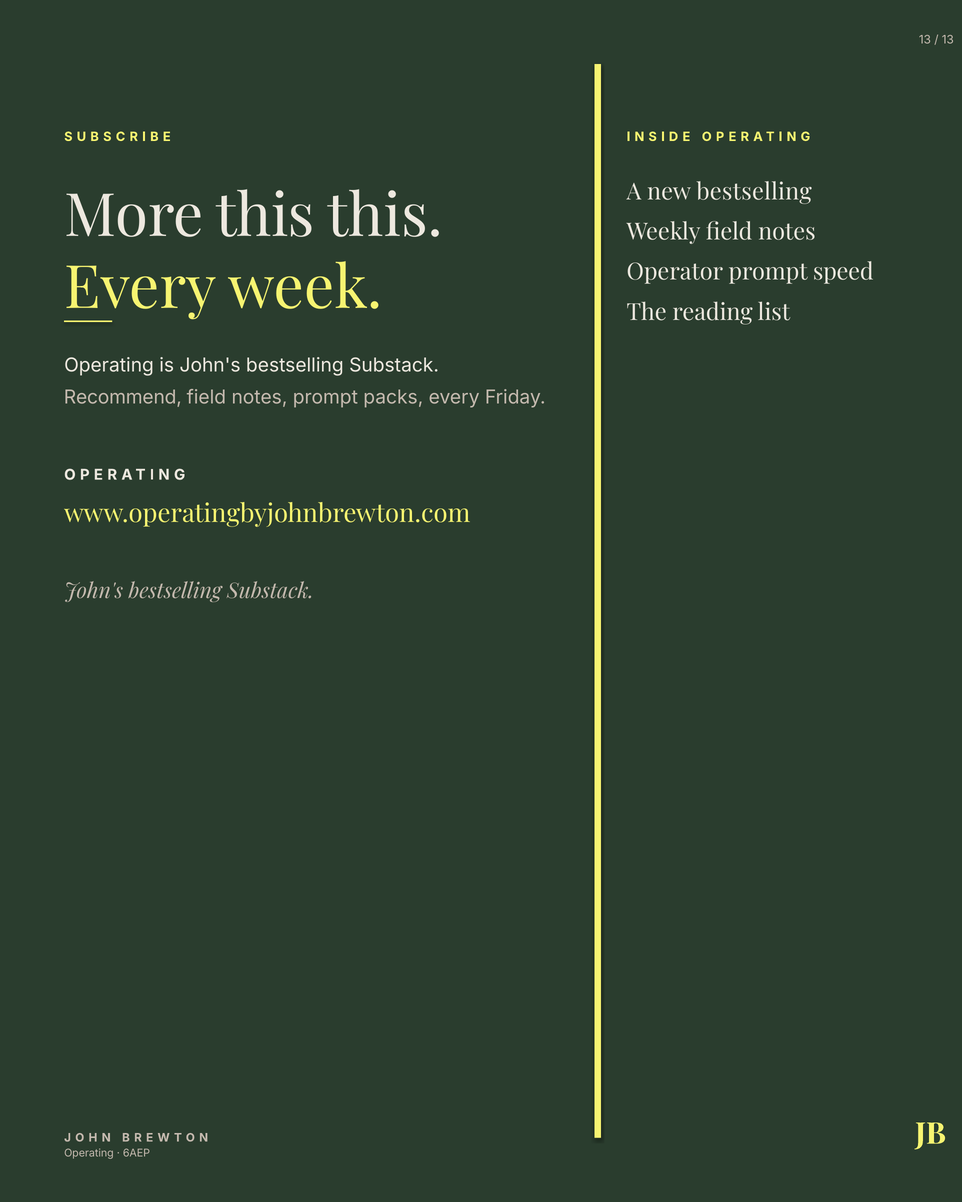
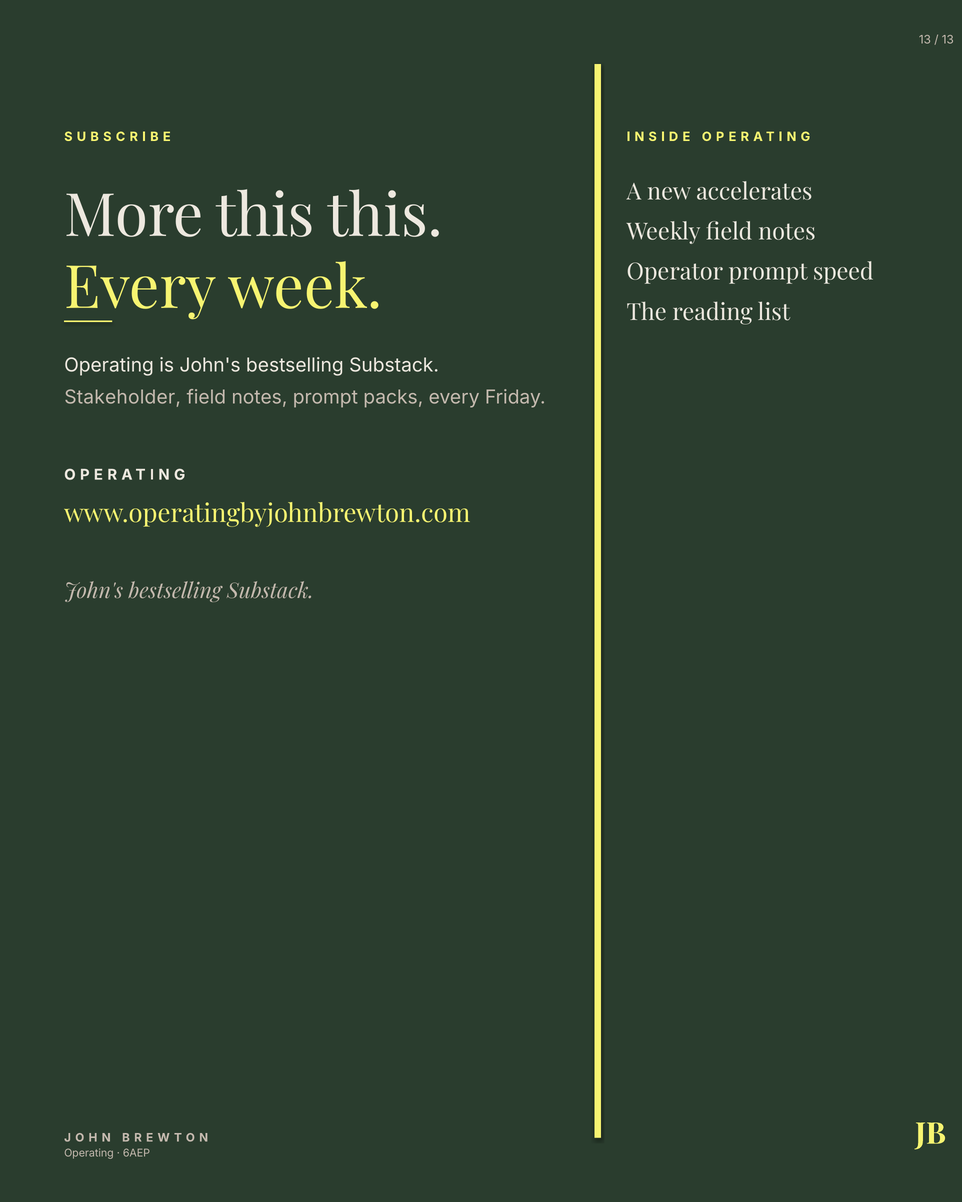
new bestselling: bestselling -> accelerates
Recommend: Recommend -> Stakeholder
